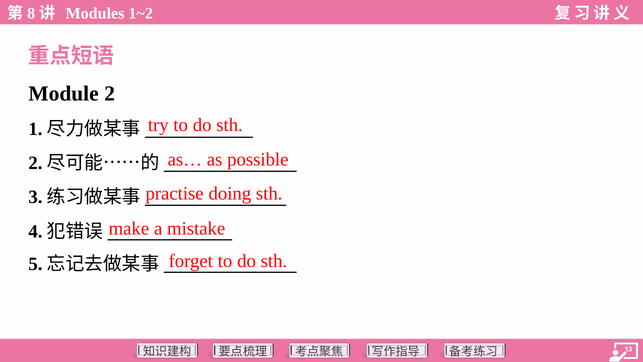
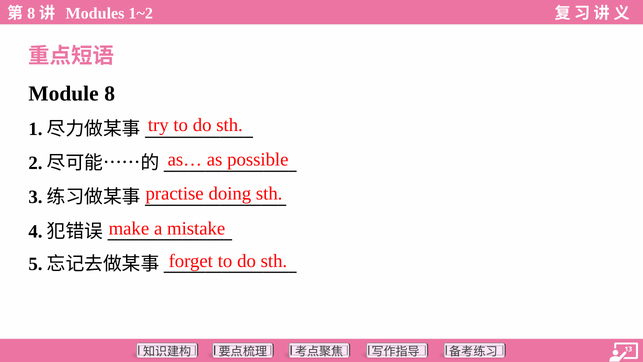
Module 2: 2 -> 8
